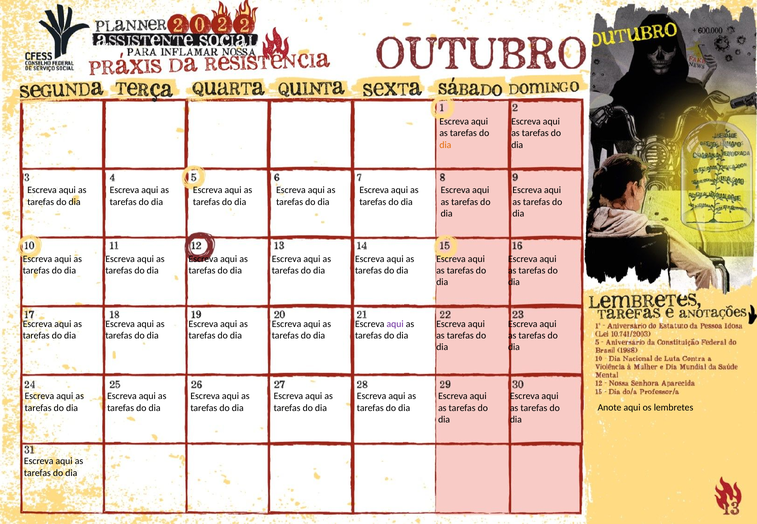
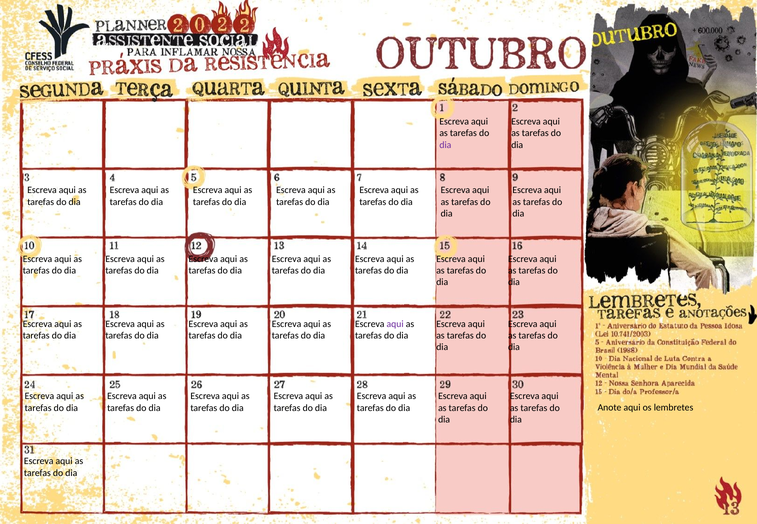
dia at (445, 145) colour: orange -> purple
